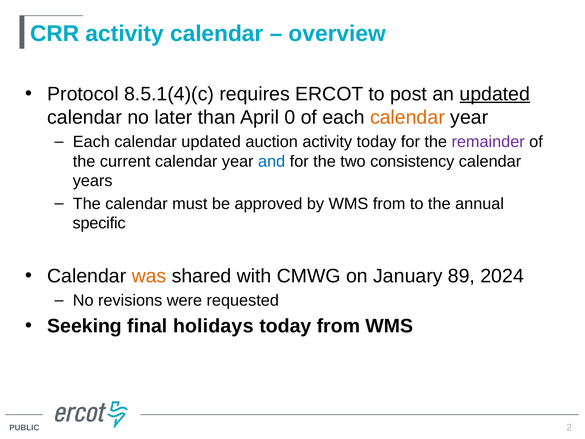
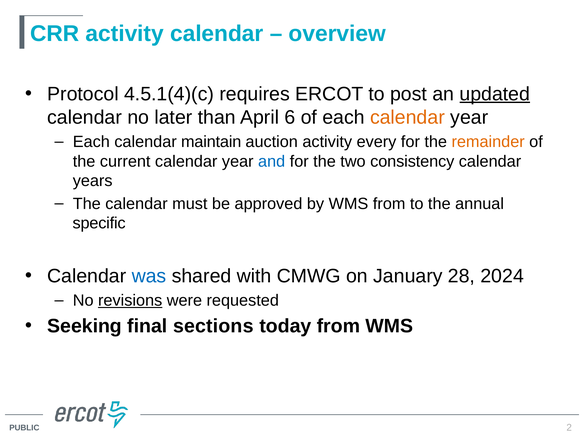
8.5.1(4)(c: 8.5.1(4)(c -> 4.5.1(4)(c
0: 0 -> 6
calendar updated: updated -> maintain
activity today: today -> every
remainder colour: purple -> orange
was colour: orange -> blue
89: 89 -> 28
revisions underline: none -> present
holidays: holidays -> sections
